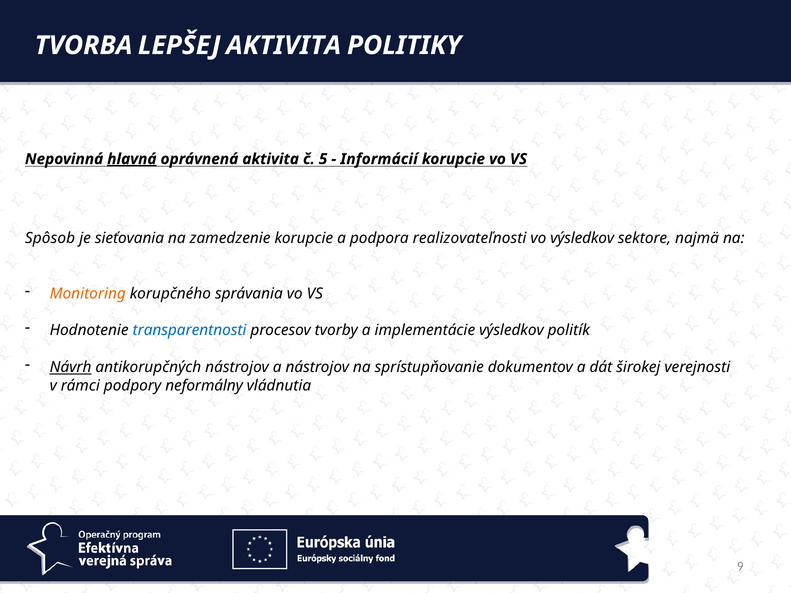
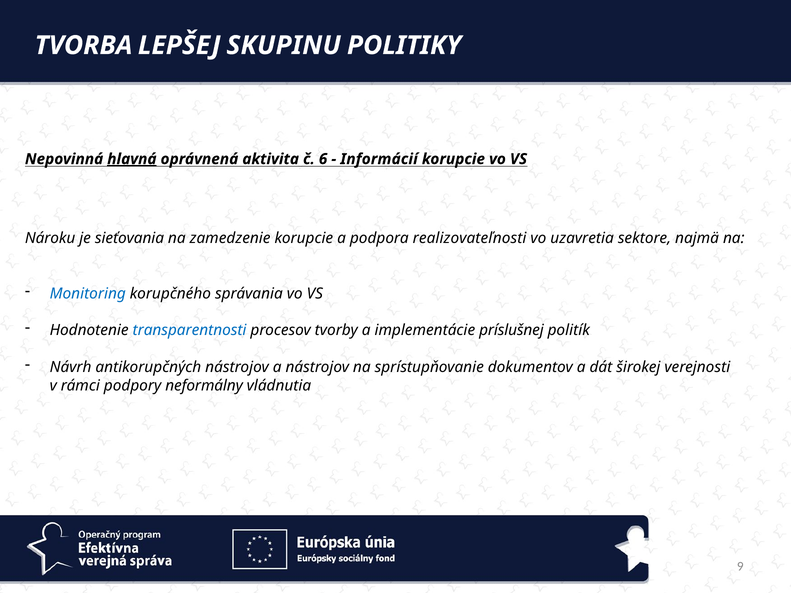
LEPŠEJ AKTIVITA: AKTIVITA -> SKUPINU
5: 5 -> 6
Spôsob: Spôsob -> Nároku
vo výsledkov: výsledkov -> uzavretia
Monitoring colour: orange -> blue
implementácie výsledkov: výsledkov -> príslušnej
Návrh underline: present -> none
